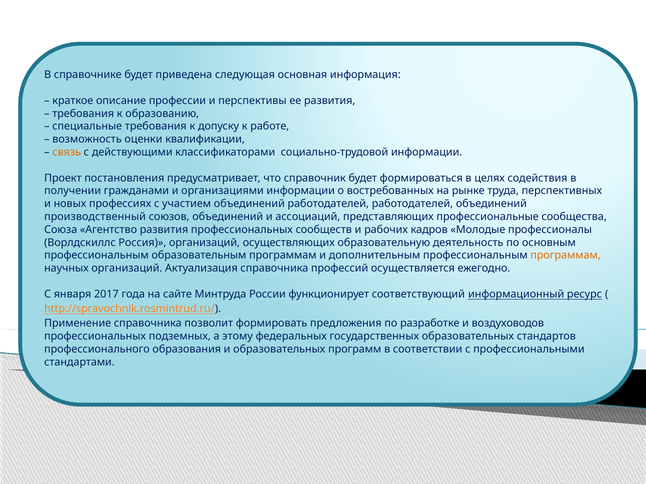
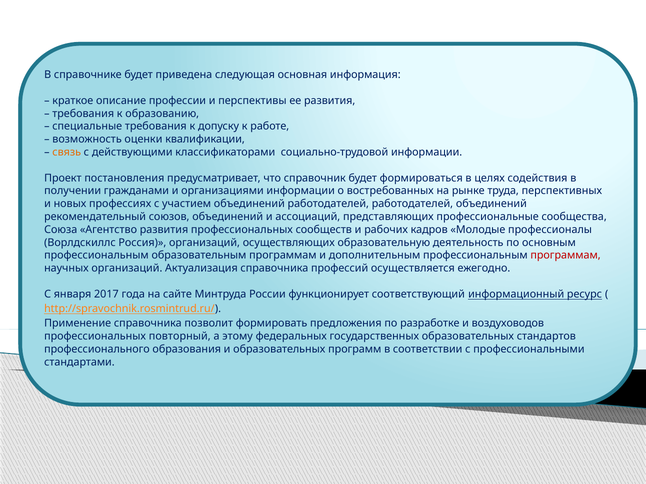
производственный: производственный -> рекомендательный
программам at (566, 256) colour: orange -> red
подземных: подземных -> повторный
